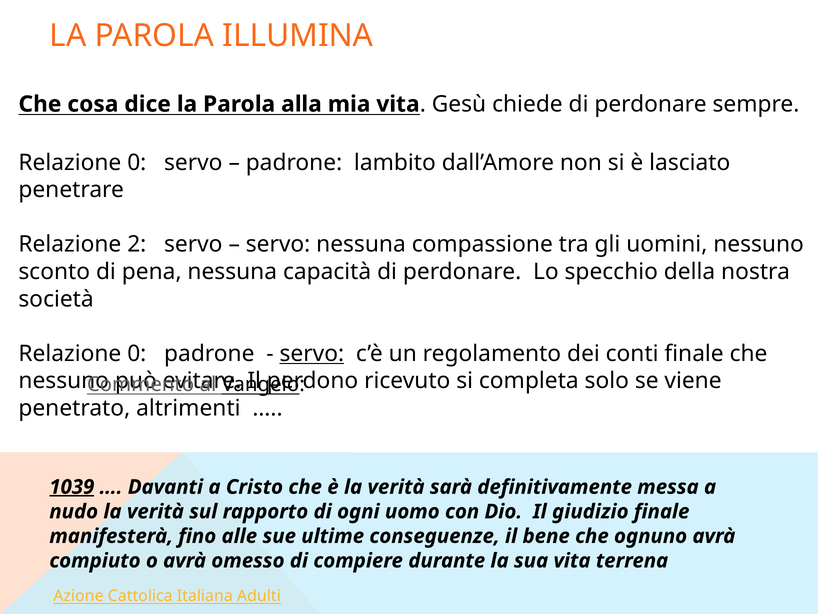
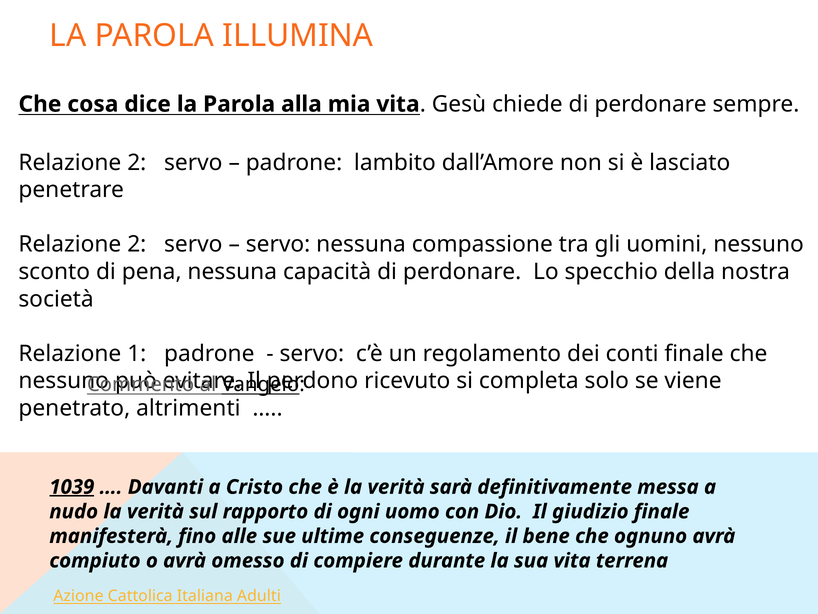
0 at (137, 162): 0 -> 2
0 at (137, 353): 0 -> 1
servo at (312, 353) underline: present -> none
